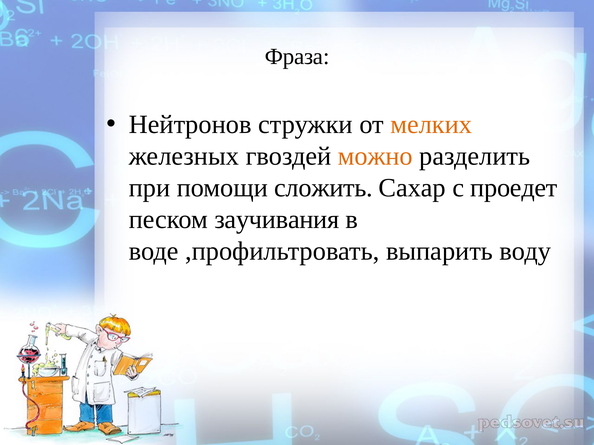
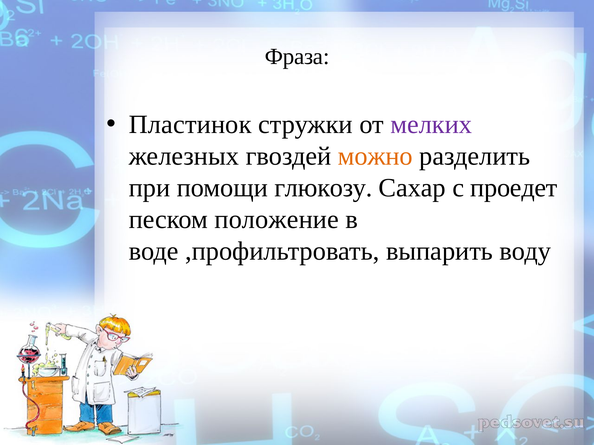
Нейтронов: Нейтронов -> Пластинок
мелких colour: orange -> purple
сложить: сложить -> глюкозу
заучивания: заучивания -> положение
